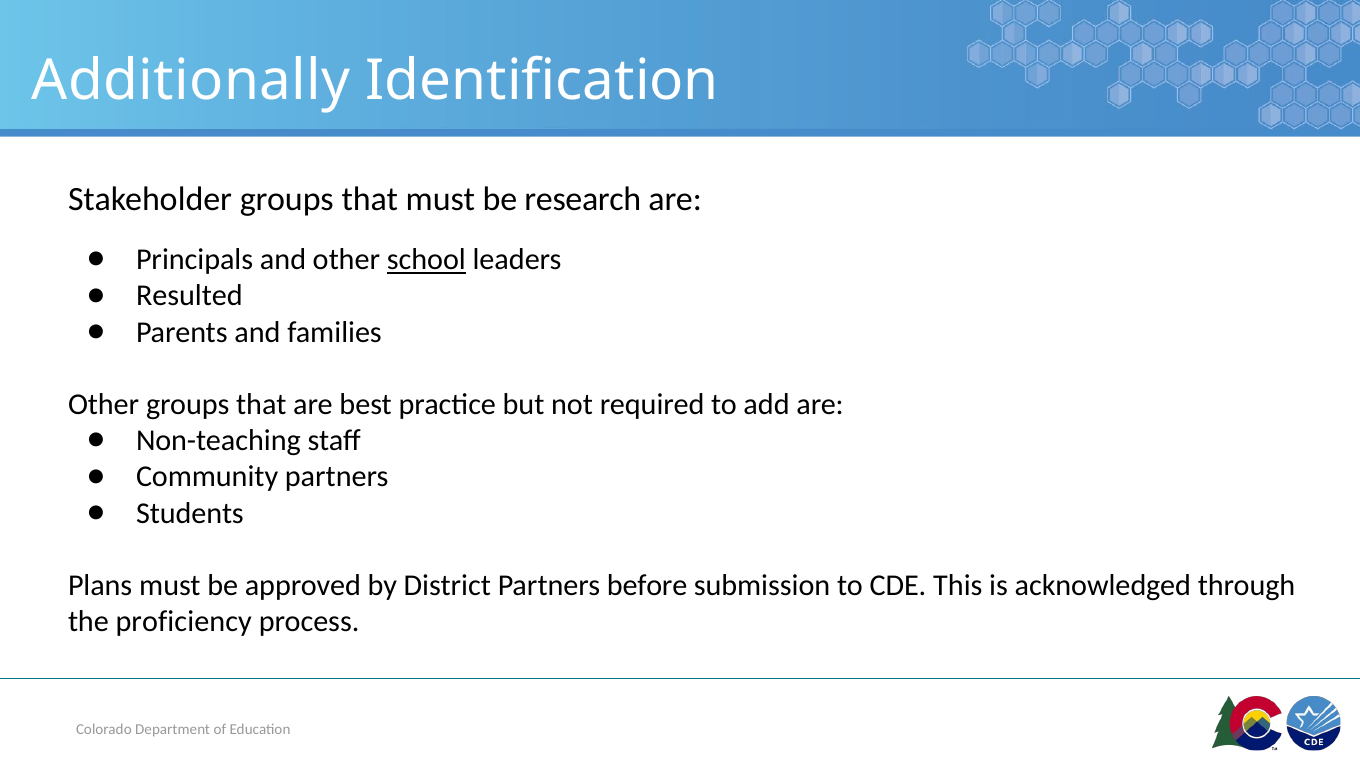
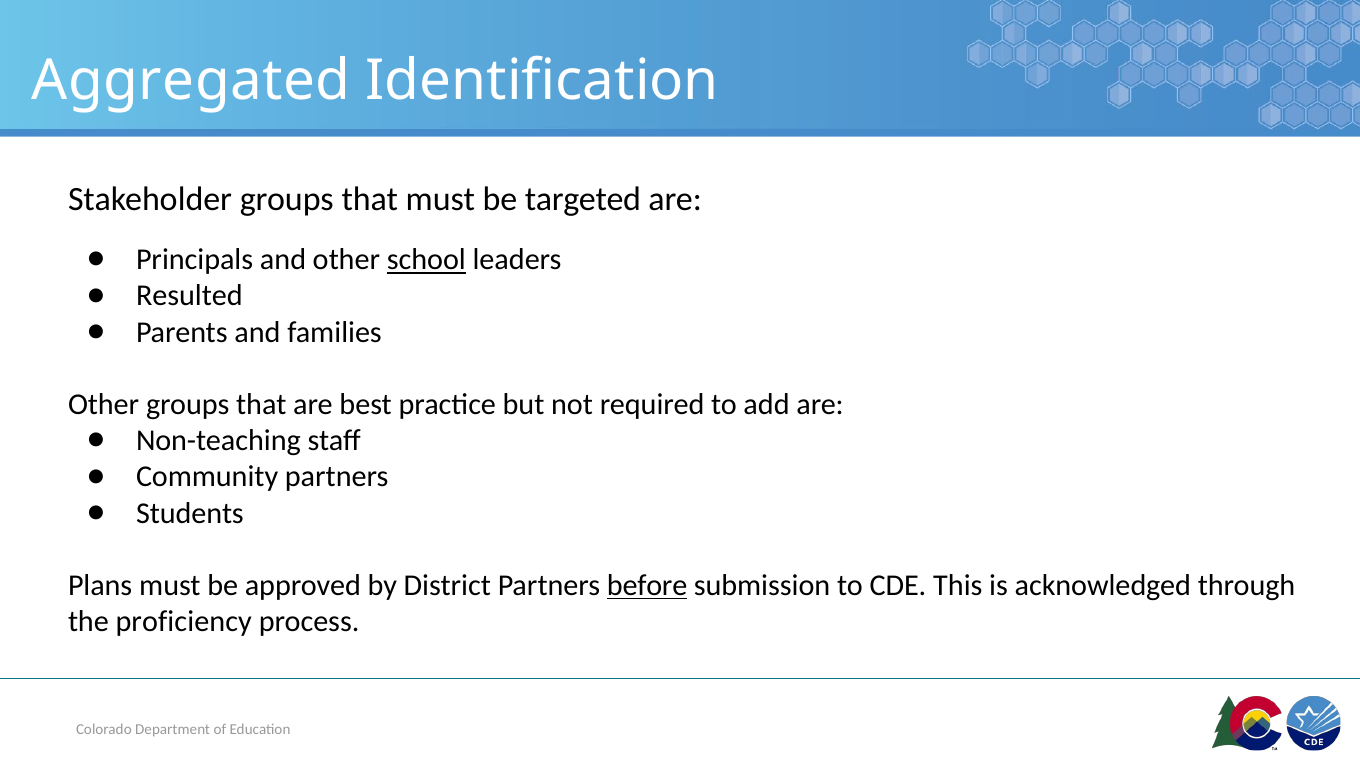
Additionally: Additionally -> Aggregated
research: research -> targeted
before underline: none -> present
